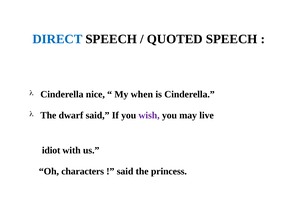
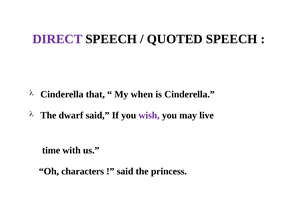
DIRECT colour: blue -> purple
nice: nice -> that
idiot: idiot -> time
